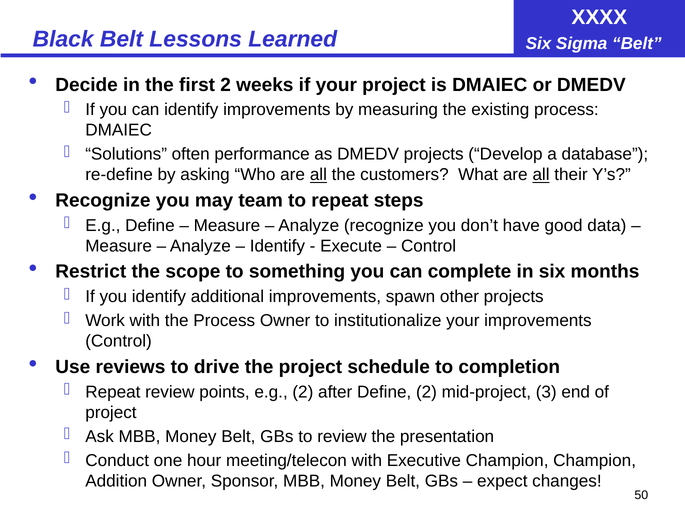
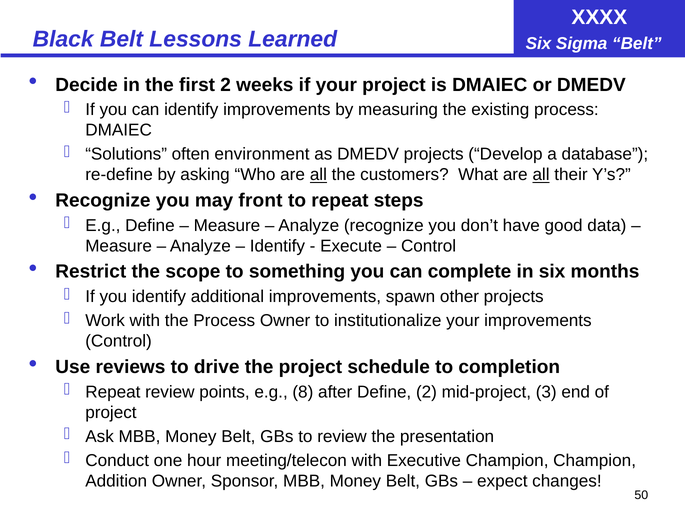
performance: performance -> environment
team: team -> front
e.g 2: 2 -> 8
